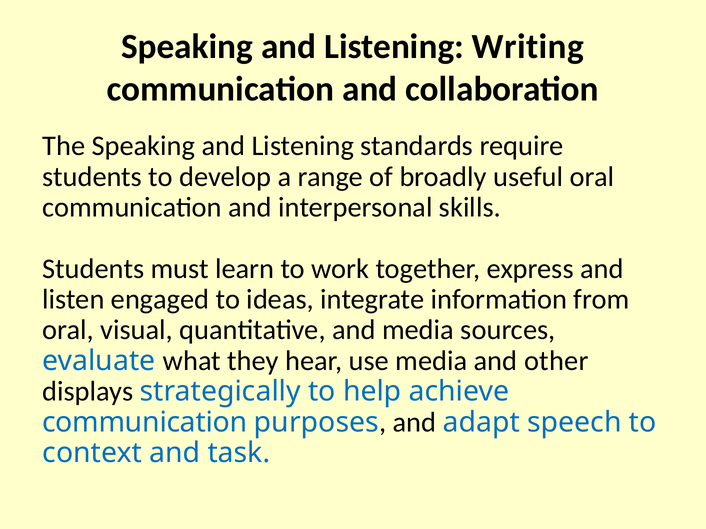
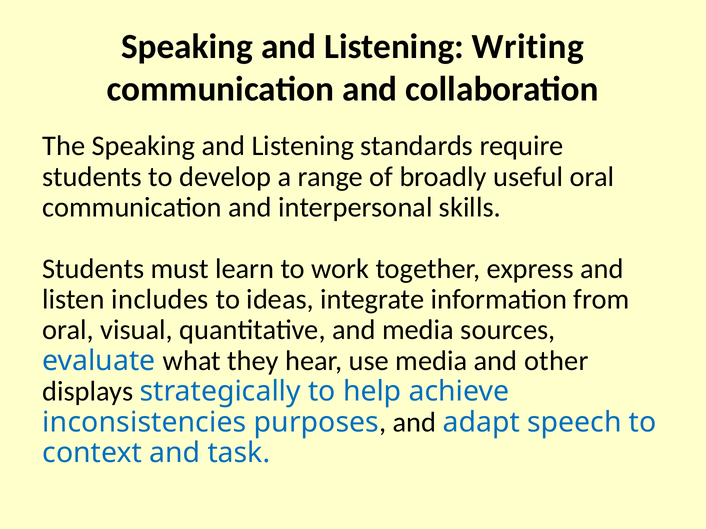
engaged: engaged -> includes
communication at (145, 423): communication -> inconsistencies
